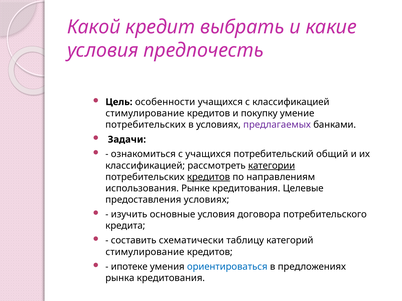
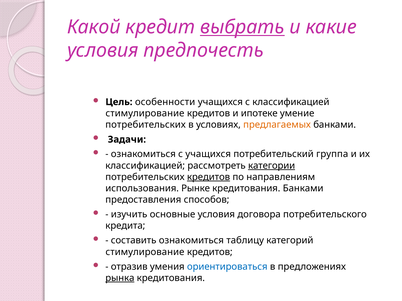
выбрать underline: none -> present
покупку: покупку -> ипотеке
предлагаемых colour: purple -> orange
общий: общий -> группа
кредитования Целевые: Целевые -> Банками
предоставления условиях: условиях -> способов
составить схематически: схематически -> ознакомиться
ипотеке: ипотеке -> отразив
рынка underline: none -> present
